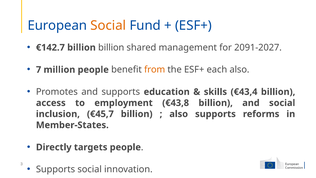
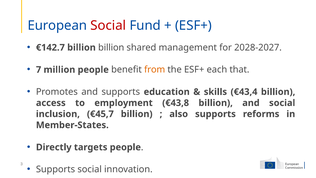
Social at (108, 26) colour: orange -> red
2091-2027: 2091-2027 -> 2028-2027
each also: also -> that
